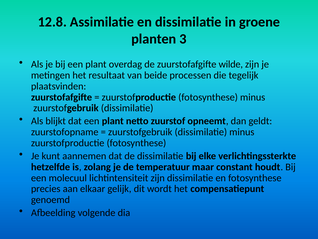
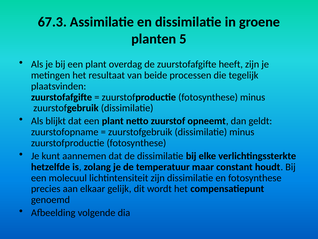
12.8: 12.8 -> 67.3
3: 3 -> 5
wilde: wilde -> heeft
